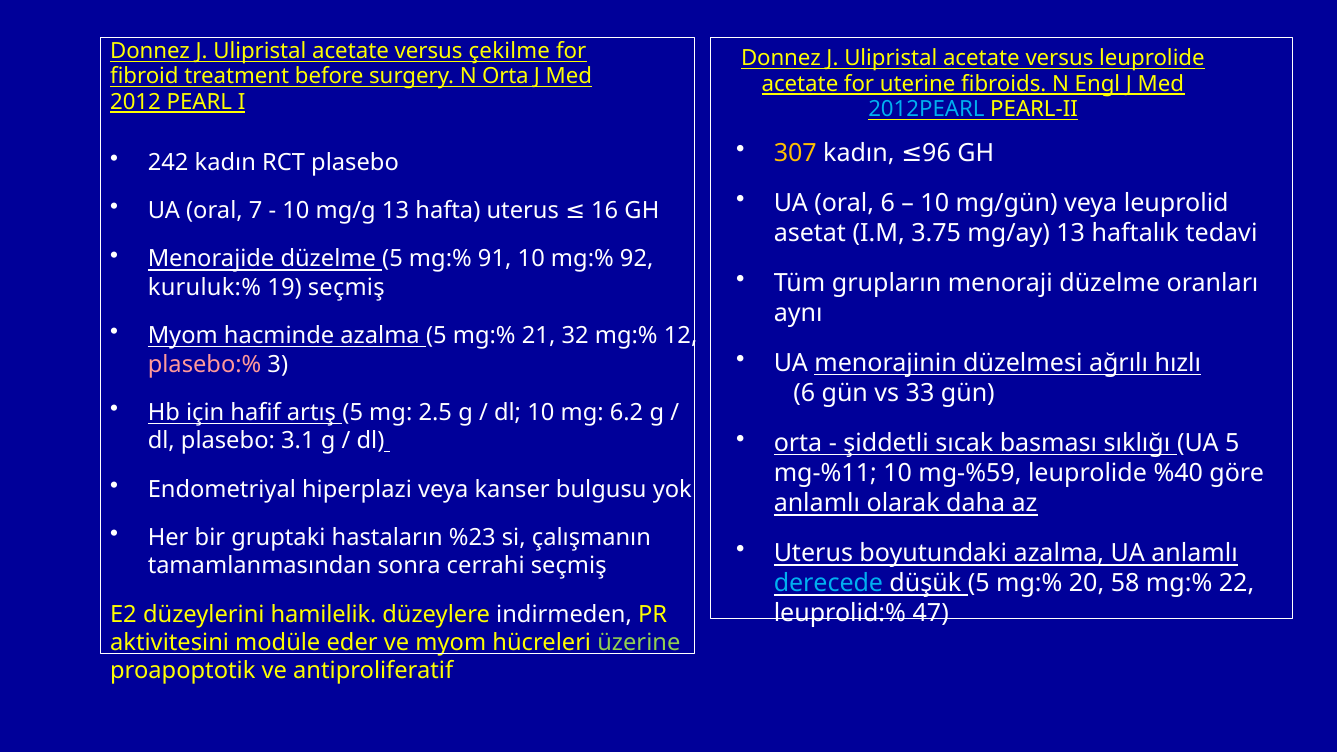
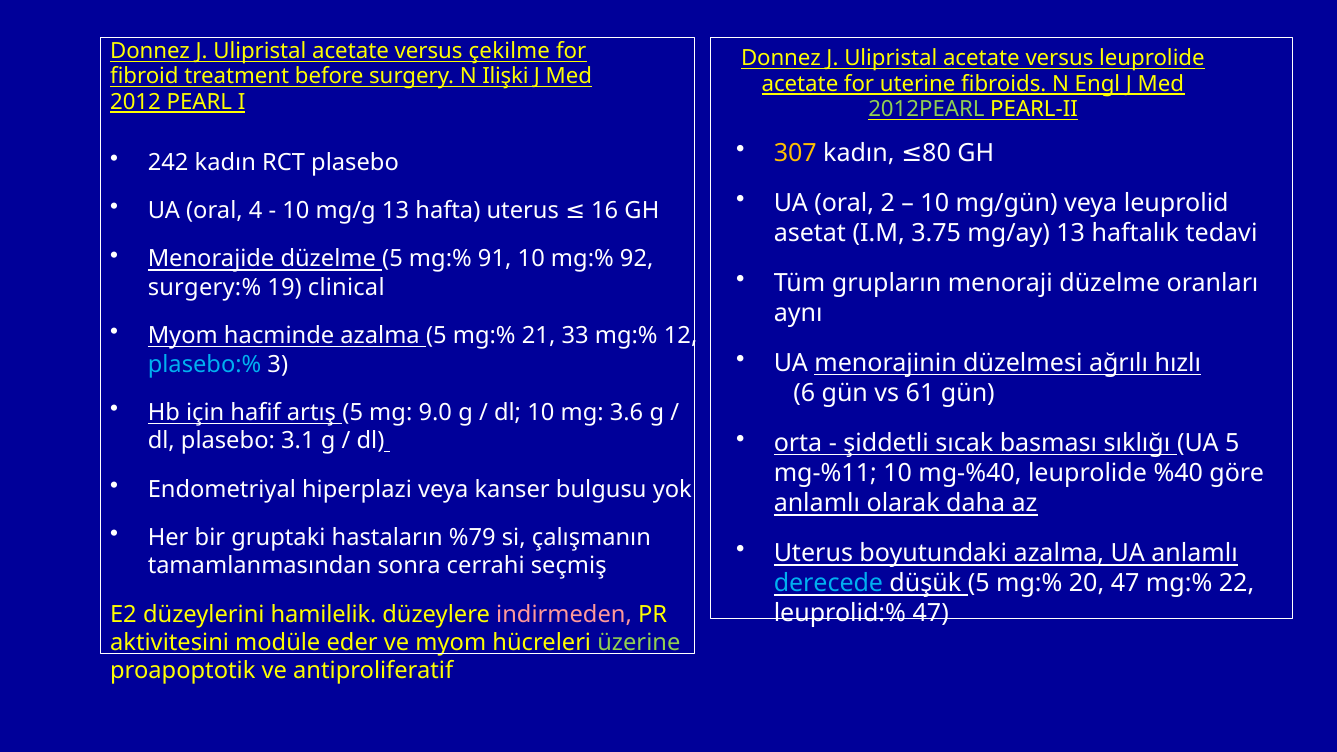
N Orta: Orta -> Ilişki
2012PEARL colour: light blue -> light green
96: 96 -> 80
oral 6: 6 -> 2
7: 7 -> 4
kuruluk:%: kuruluk:% -> surgery:%
19 seçmiş: seçmiş -> clinical
32: 32 -> 33
plasebo:% colour: pink -> light blue
33: 33 -> 61
2.5: 2.5 -> 9.0
6.2: 6.2 -> 3.6
mg-%59: mg-%59 -> mg-%40
%23: %23 -> %79
20 58: 58 -> 47
indirmeden colour: white -> pink
